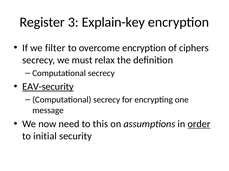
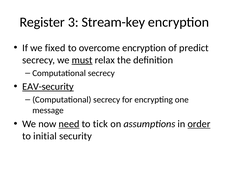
Explain-key: Explain-key -> Stream-key
filter: filter -> fixed
ciphers: ciphers -> predict
must underline: none -> present
need underline: none -> present
this: this -> tick
